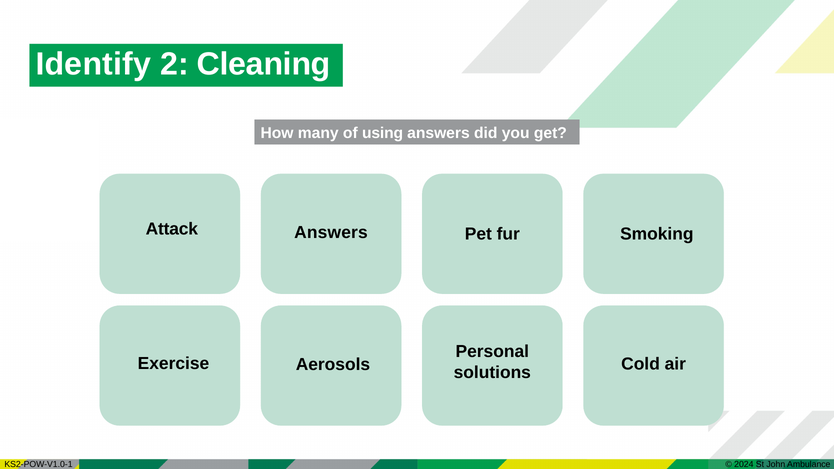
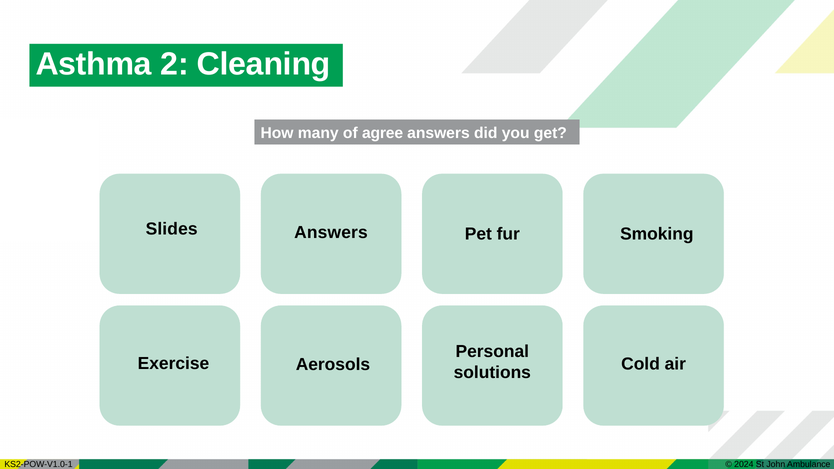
Identify: Identify -> Asthma
using: using -> agree
Attack: Attack -> Slides
